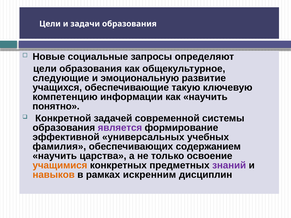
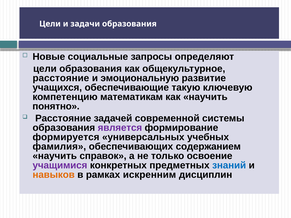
следующие at (61, 78): следующие -> расстояние
информации: информации -> математикам
Конкретной at (63, 118): Конкретной -> Расстояние
эффективной: эффективной -> формируется
царства: царства -> справок
учащимися colour: orange -> purple
знаний colour: purple -> blue
